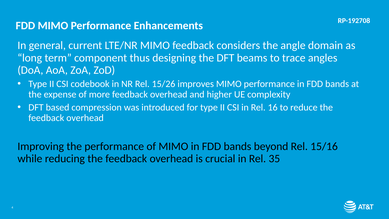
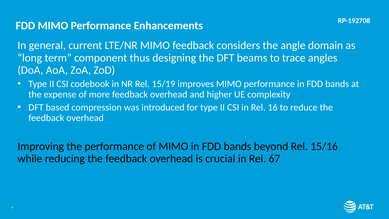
15/26: 15/26 -> 15/19
35: 35 -> 67
